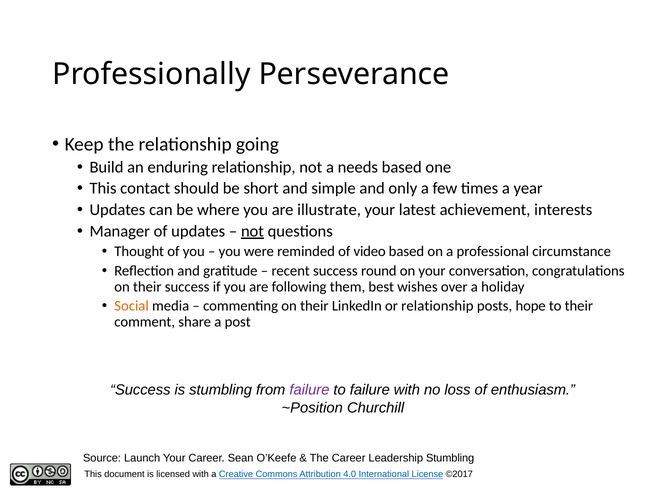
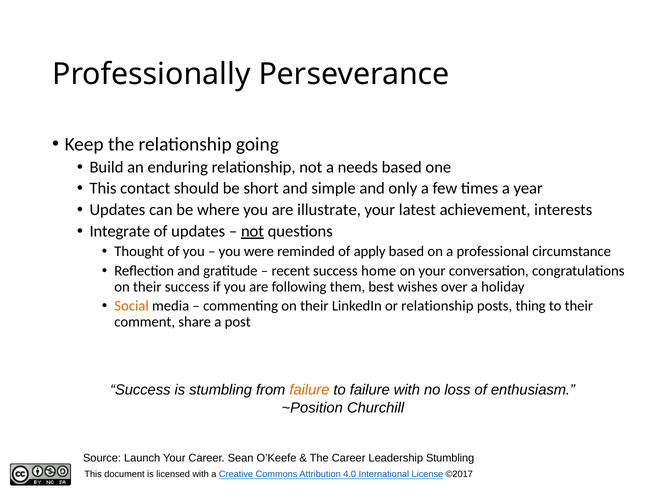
Manager: Manager -> Integrate
video: video -> apply
round: round -> home
hope: hope -> thing
failure at (309, 390) colour: purple -> orange
